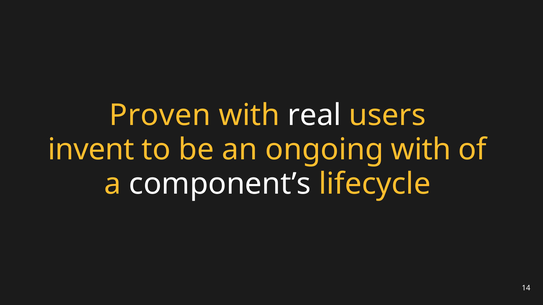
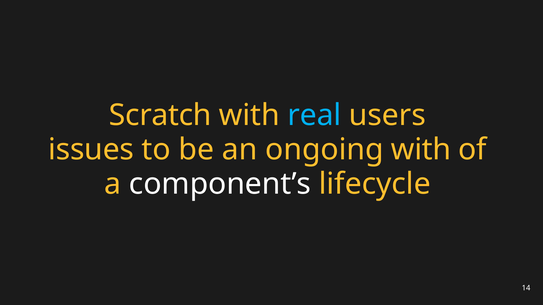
Proven: Proven -> Scratch
real colour: white -> light blue
invent: invent -> issues
